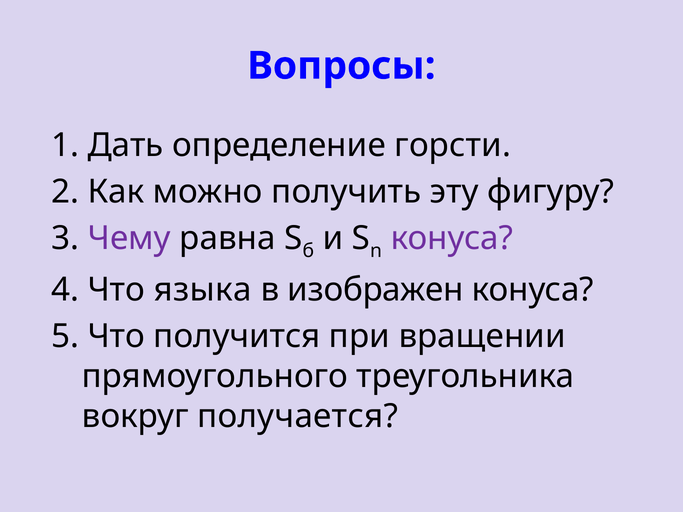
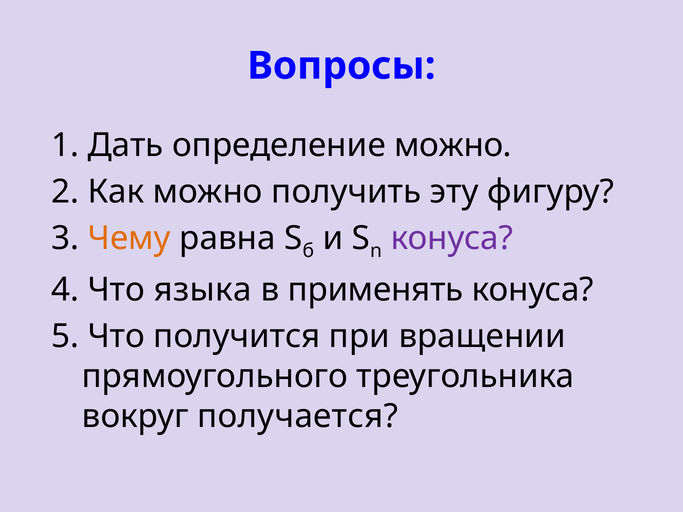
определение горсти: горсти -> можно
Чему colour: purple -> orange
изображен: изображен -> применять
